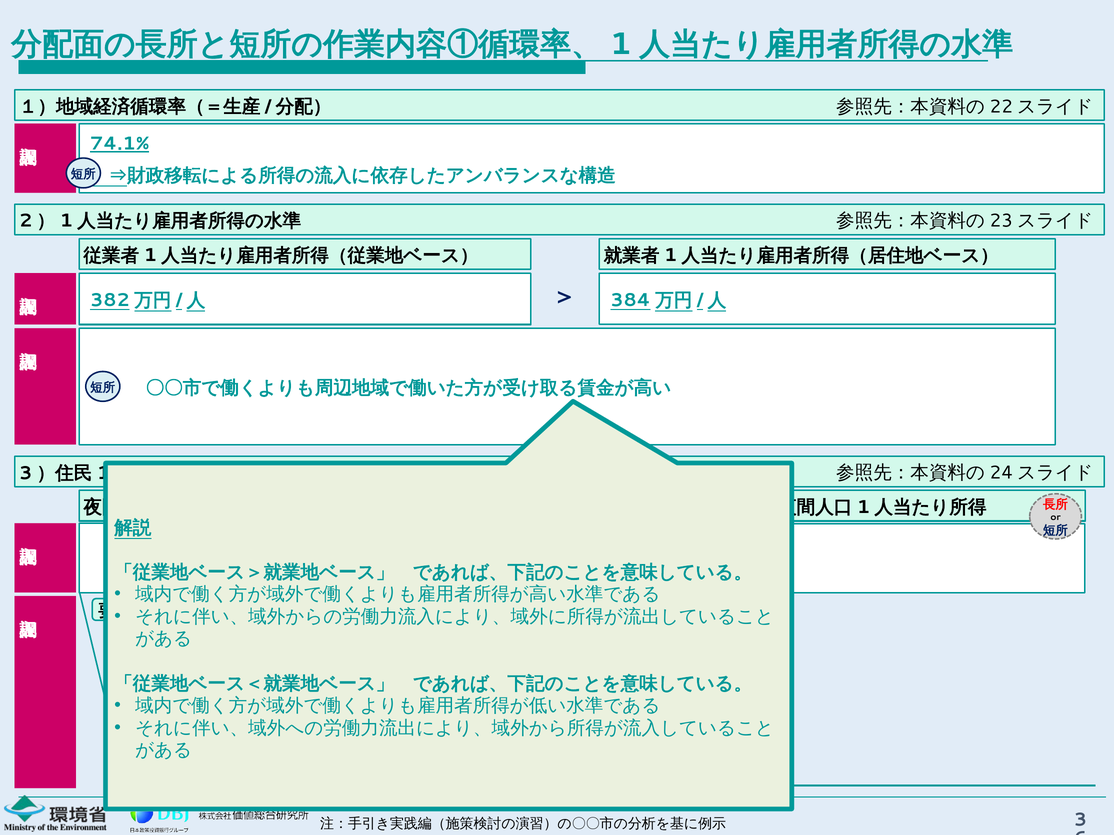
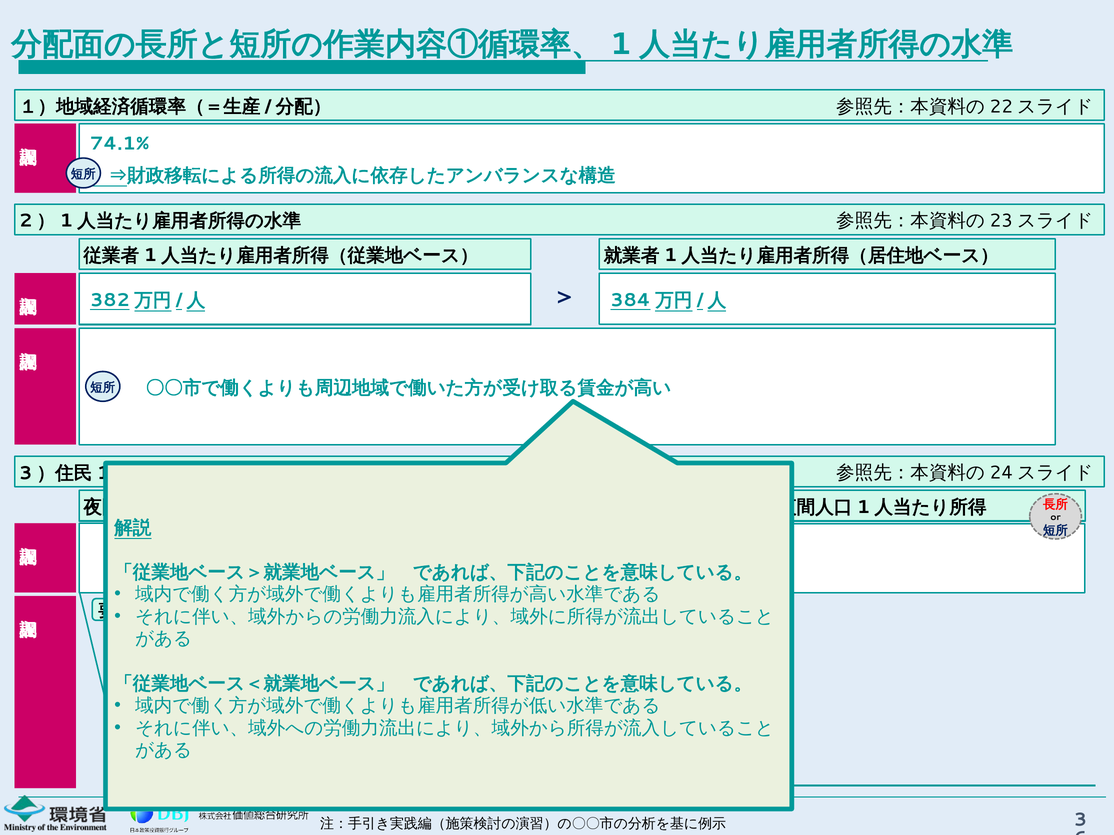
74.1% underline: present -> none
